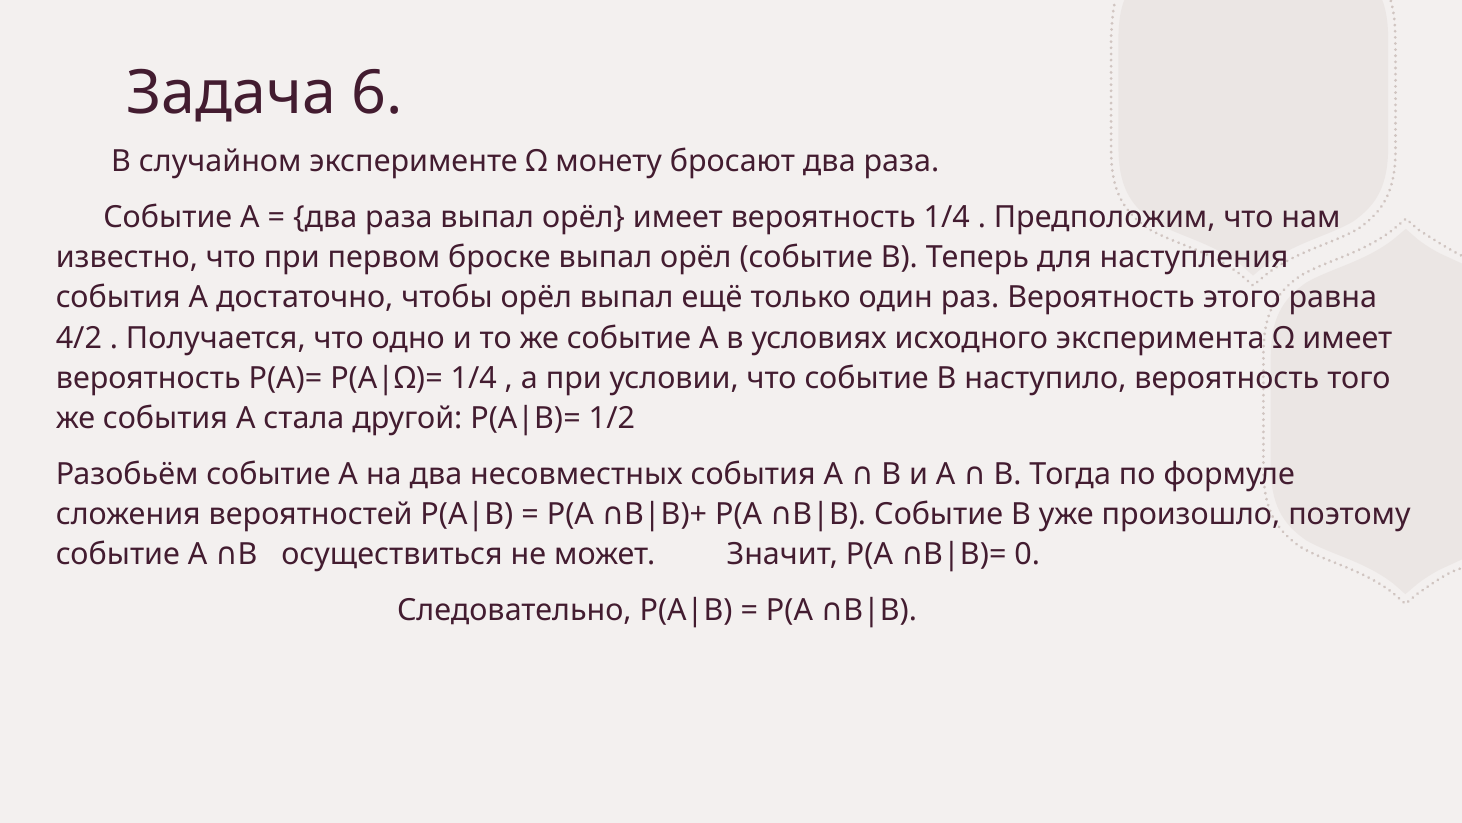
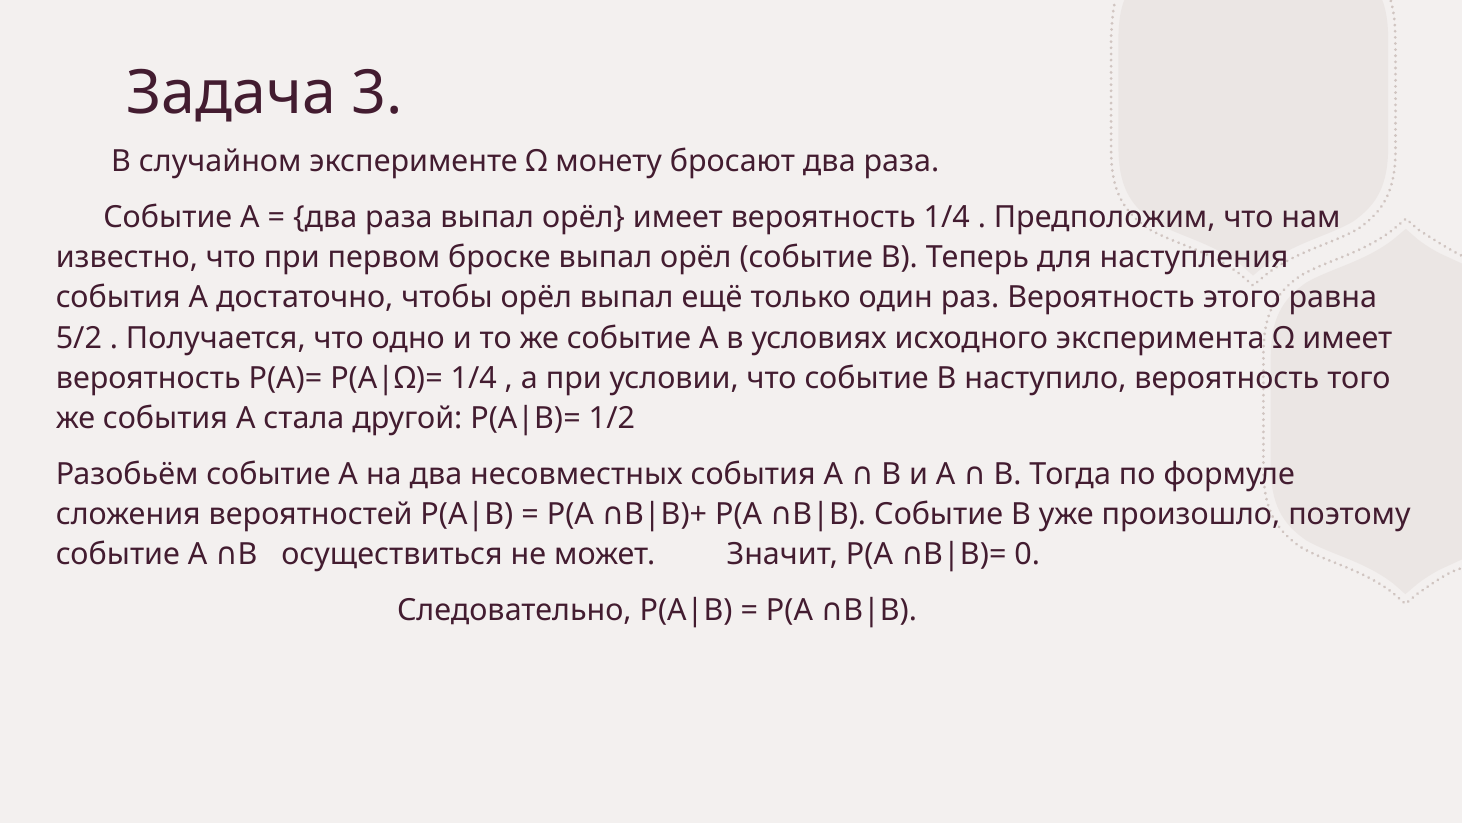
6: 6 -> 3
4/2: 4/2 -> 5/2
